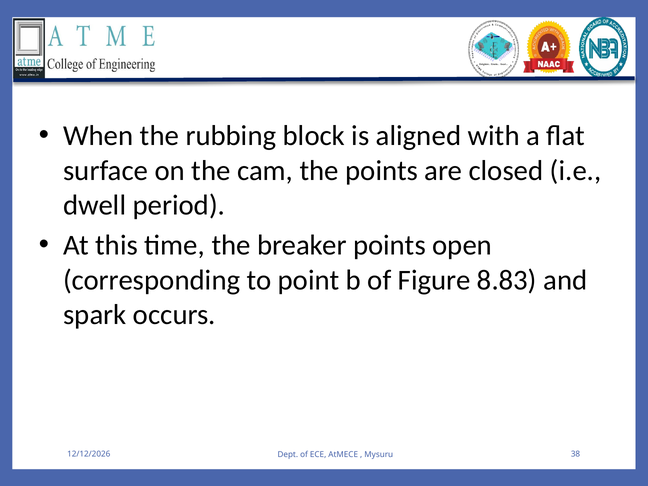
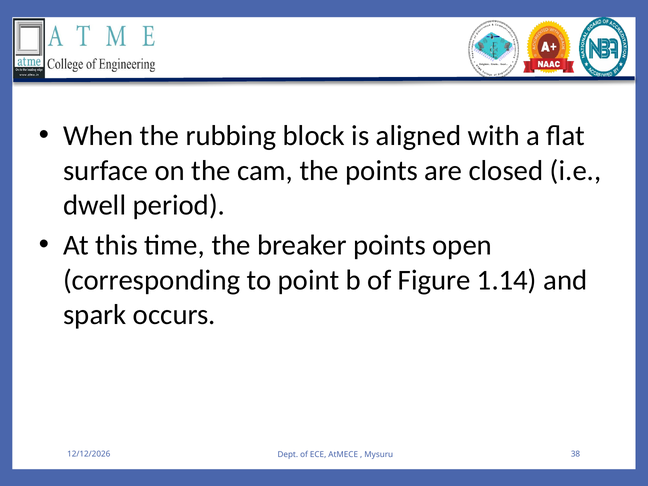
8.83: 8.83 -> 1.14
